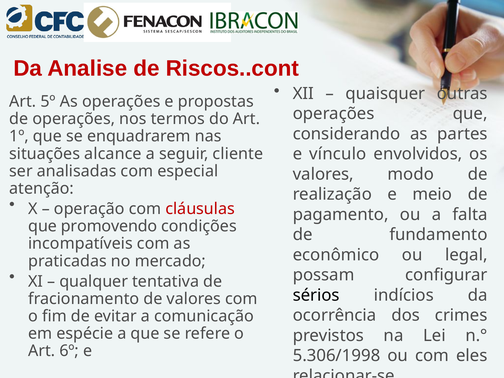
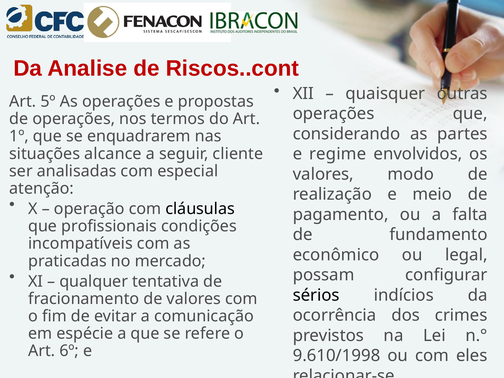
vínculo: vínculo -> regime
cláusulas colour: red -> black
promovendo: promovendo -> profissionais
5.306/1998: 5.306/1998 -> 9.610/1998
